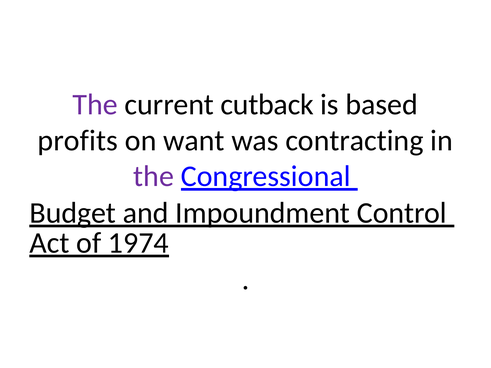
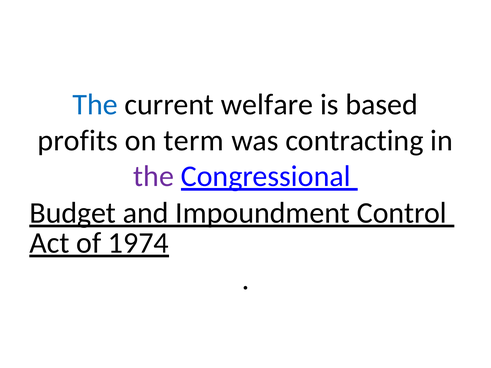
The at (95, 105) colour: purple -> blue
cutback: cutback -> welfare
want: want -> term
